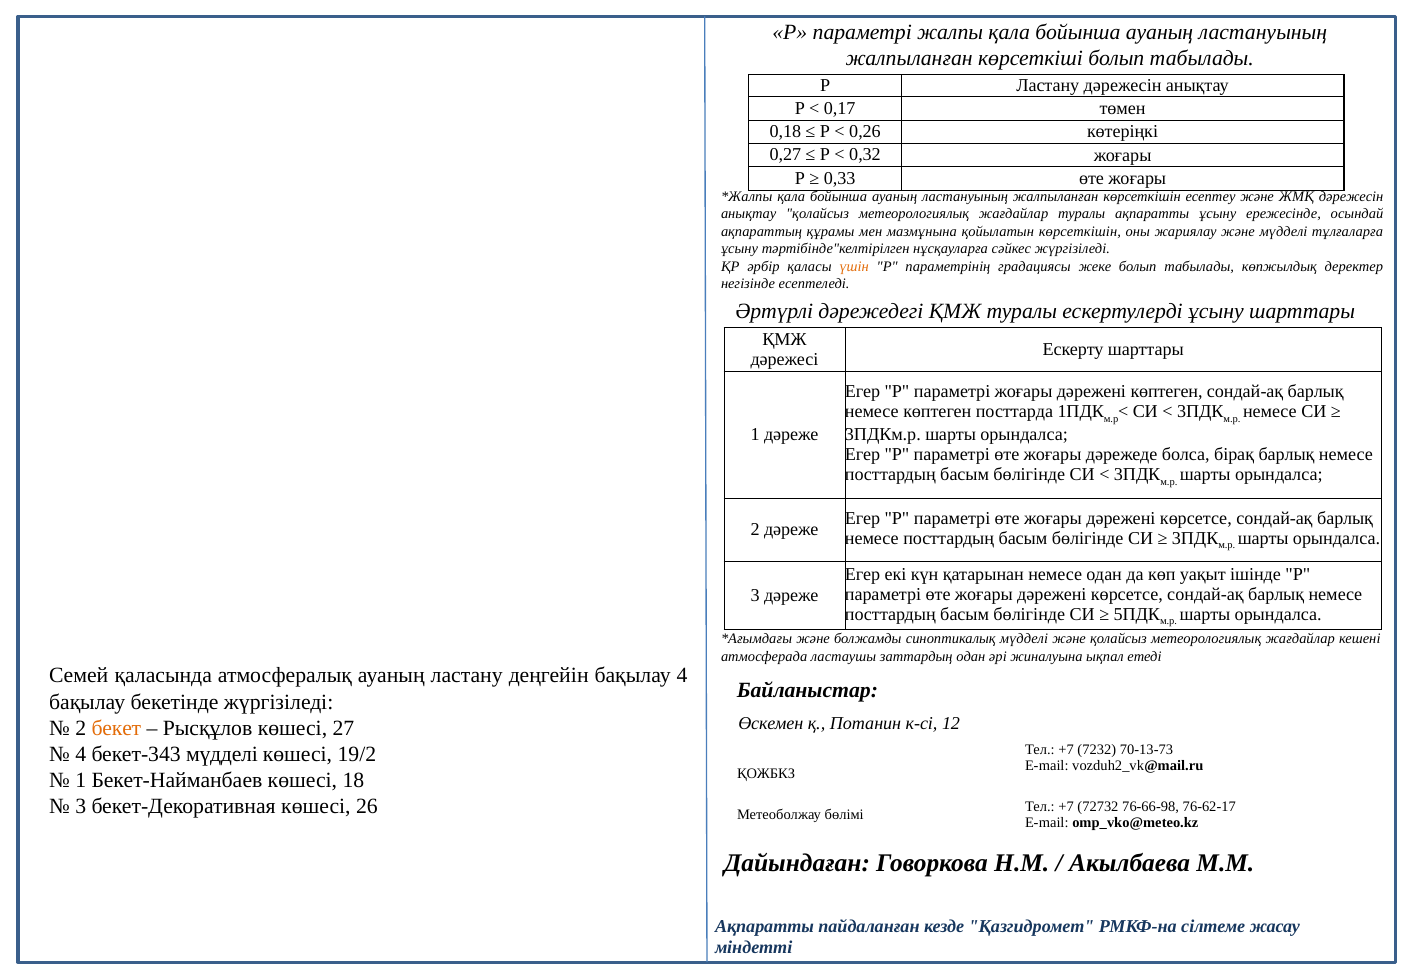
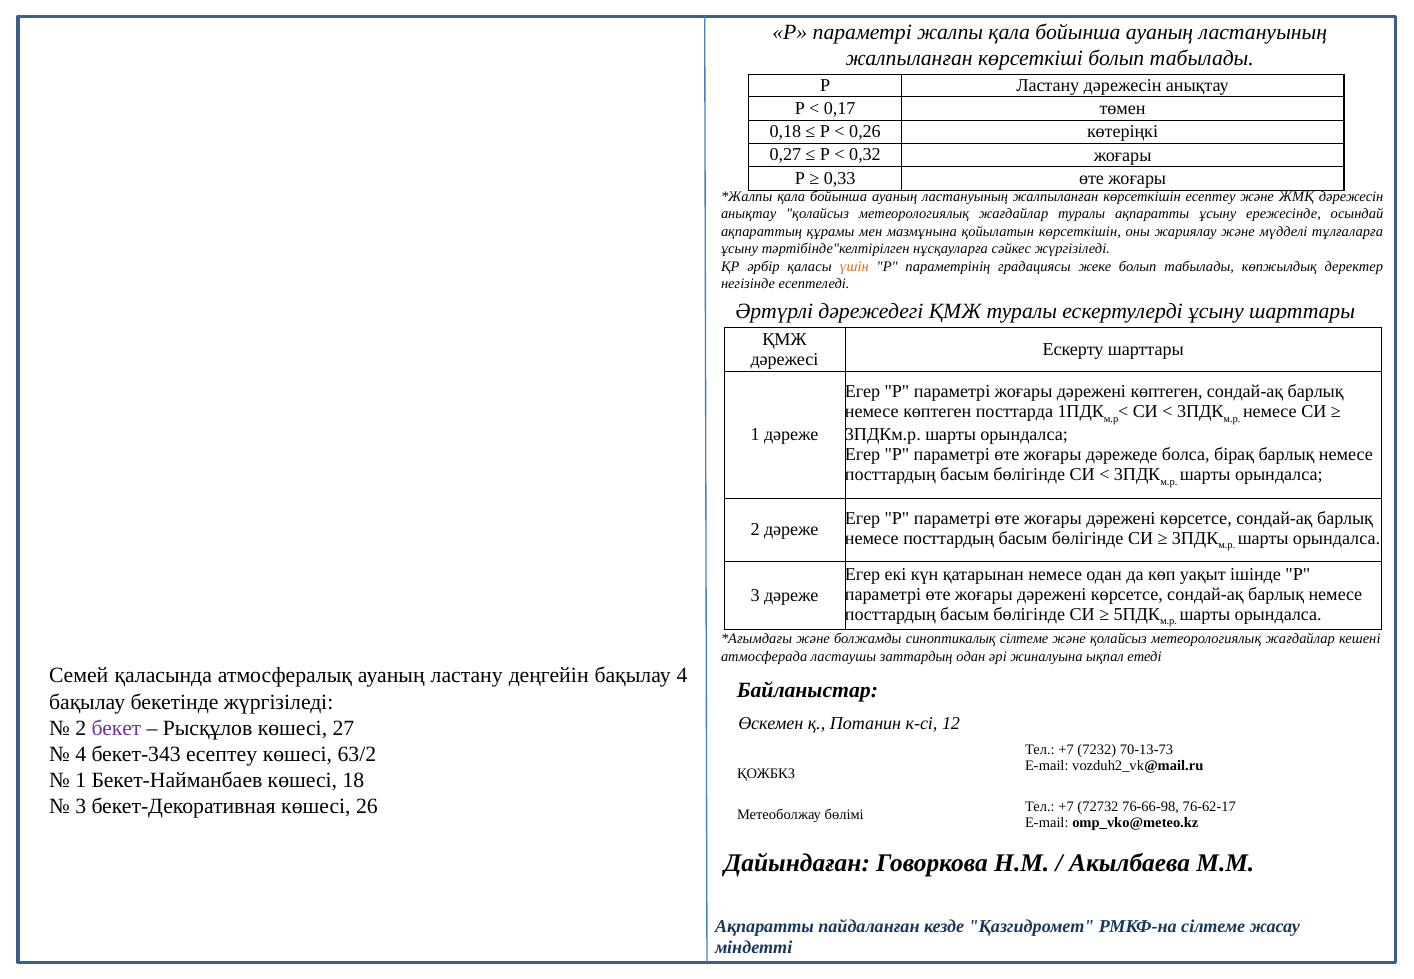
синоптикалық мүдделі: мүдделі -> сілтеме
бекет colour: orange -> purple
бекет-343 мүдделі: мүдделі -> есептеу
19/2: 19/2 -> 63/2
